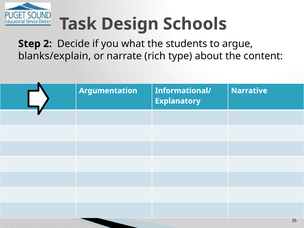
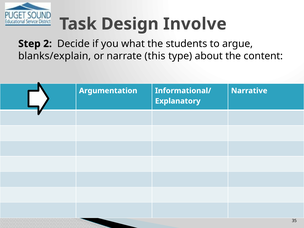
Schools: Schools -> Involve
rich: rich -> this
